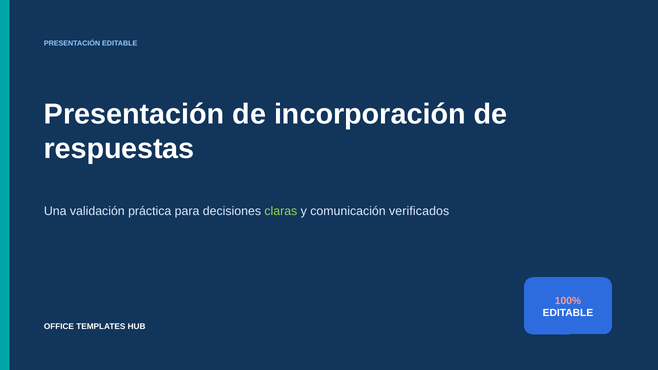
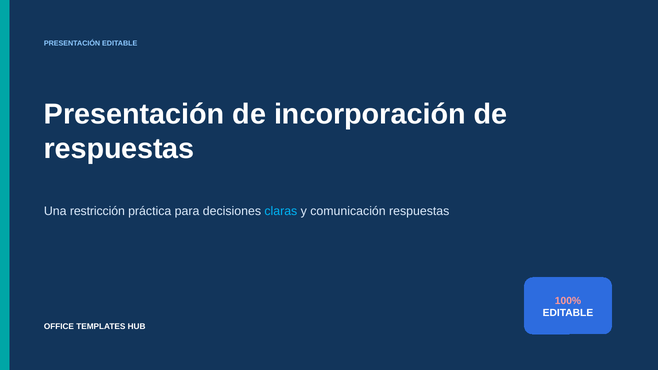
validación: validación -> restricción
claras colour: light green -> light blue
comunicación verificados: verificados -> respuestas
